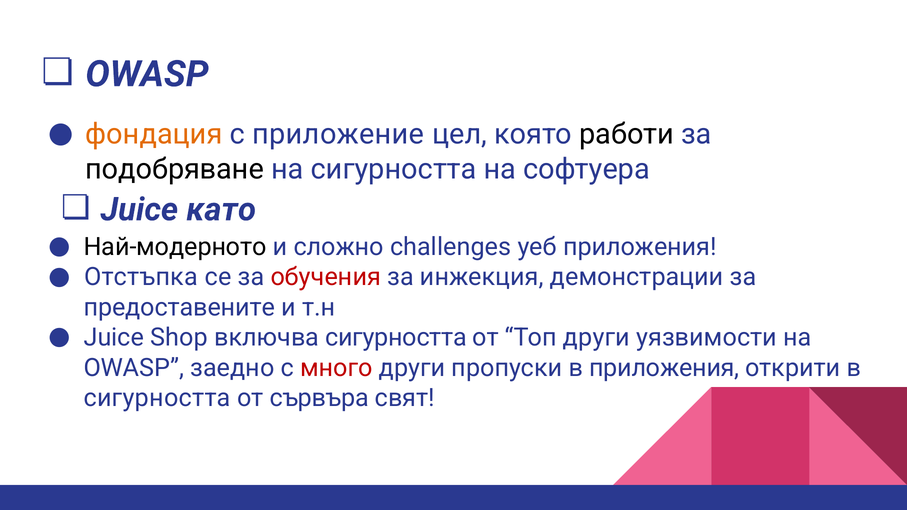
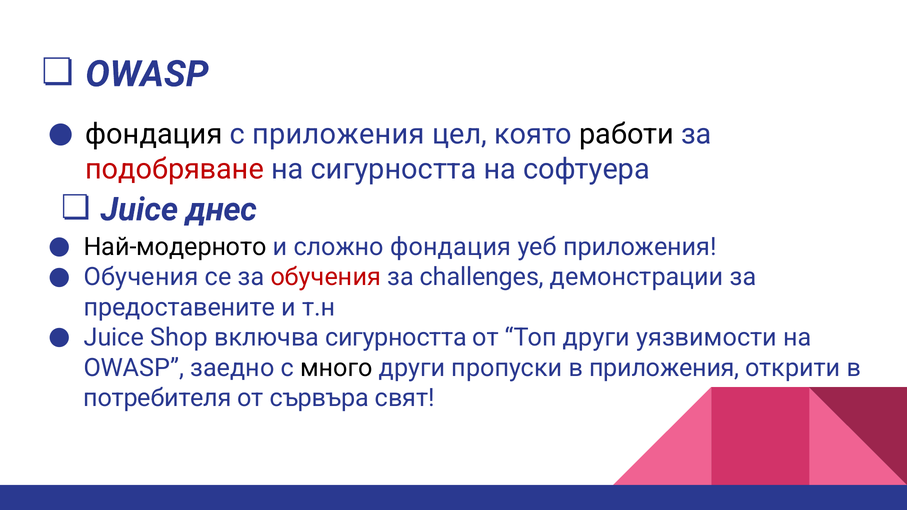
фондация at (154, 134) colour: orange -> black
с приложение: приложение -> приложения
подобряване colour: black -> red
като: като -> днес
сложно challenges: challenges -> фондация
Отстъпка at (141, 277): Отстъпка -> Обучения
инжекция: инжекция -> challenges
много colour: red -> black
сигурността at (157, 398): сигурността -> потребителя
